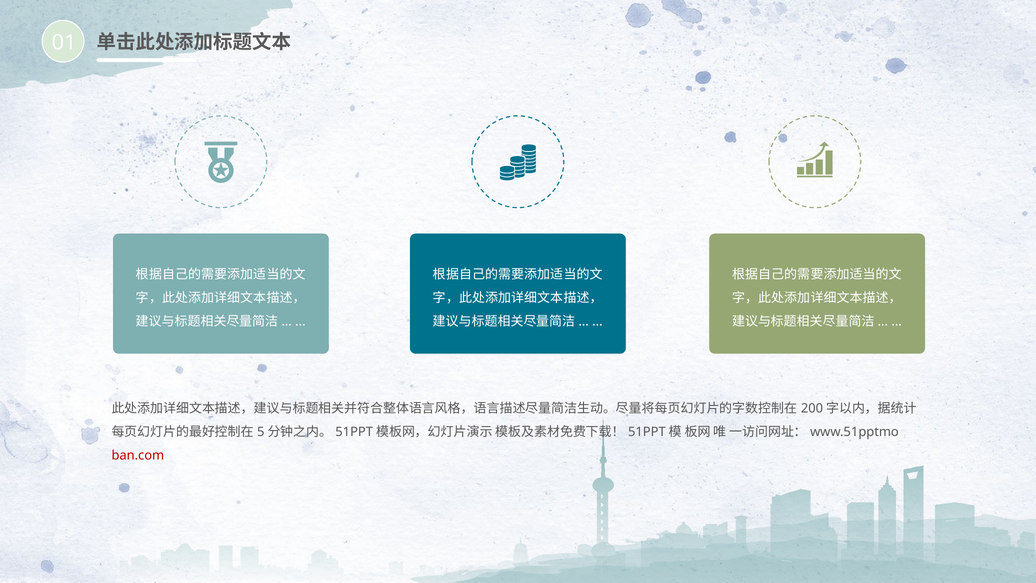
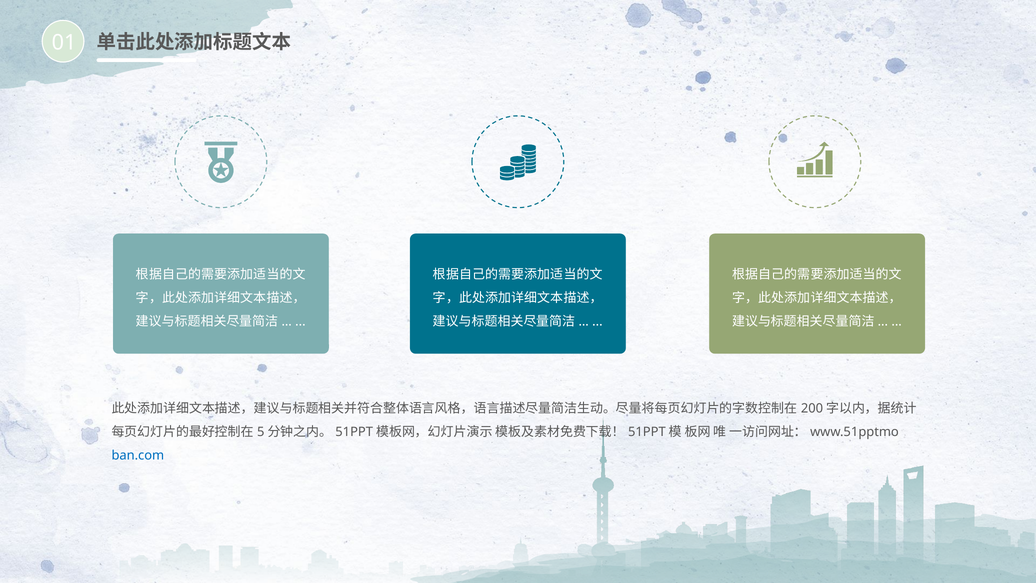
ban.com colour: red -> blue
